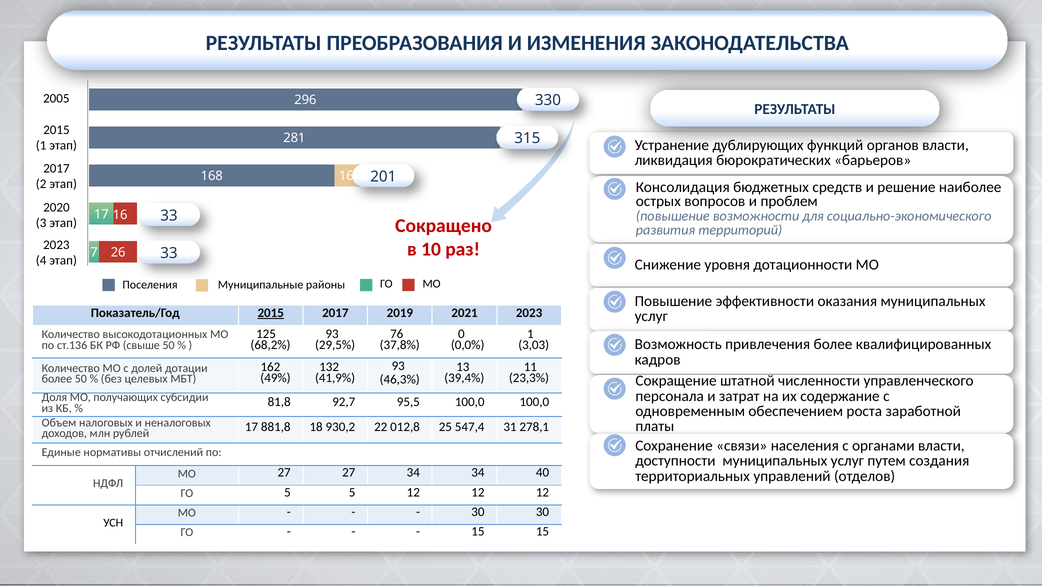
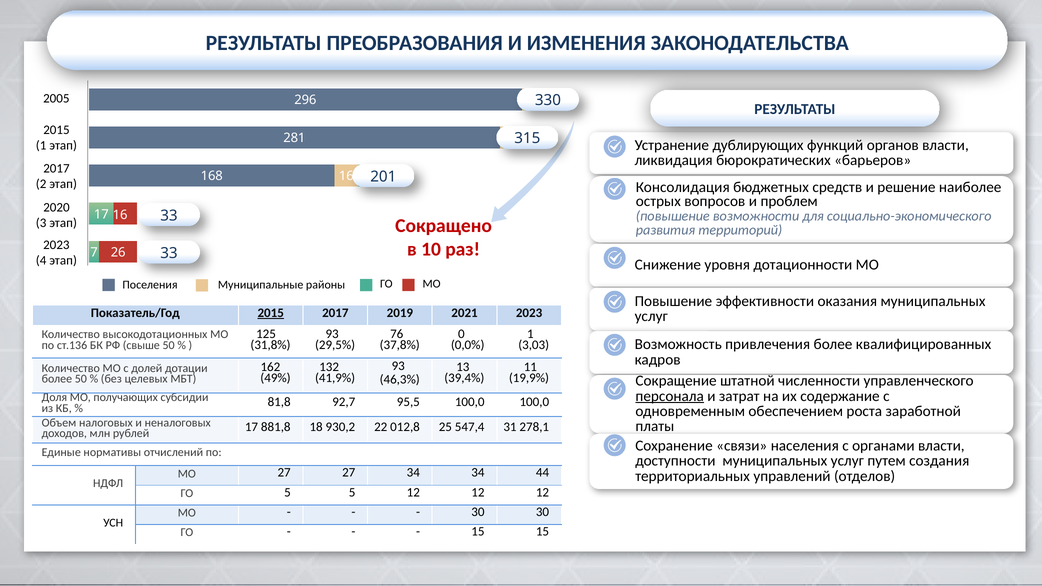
68,2%: 68,2% -> 31,8%
23,3%: 23,3% -> 19,9%
персонала underline: none -> present
40: 40 -> 44
